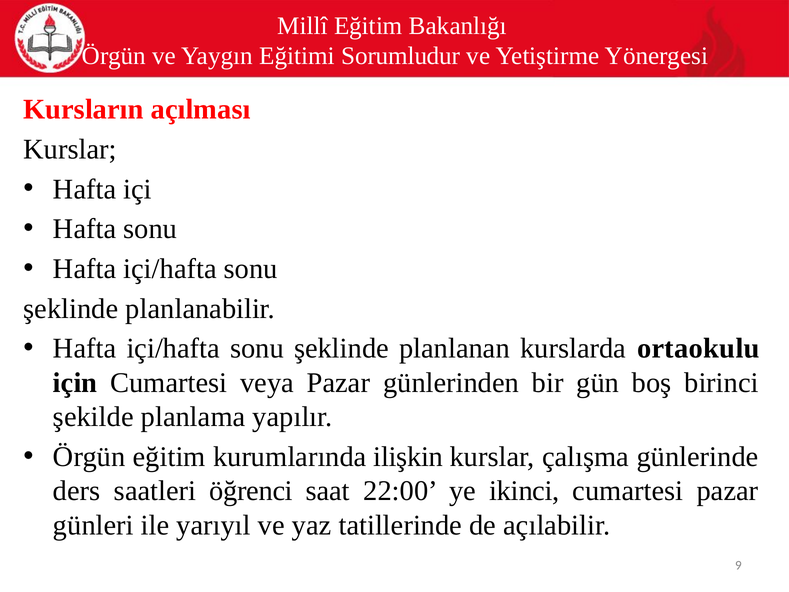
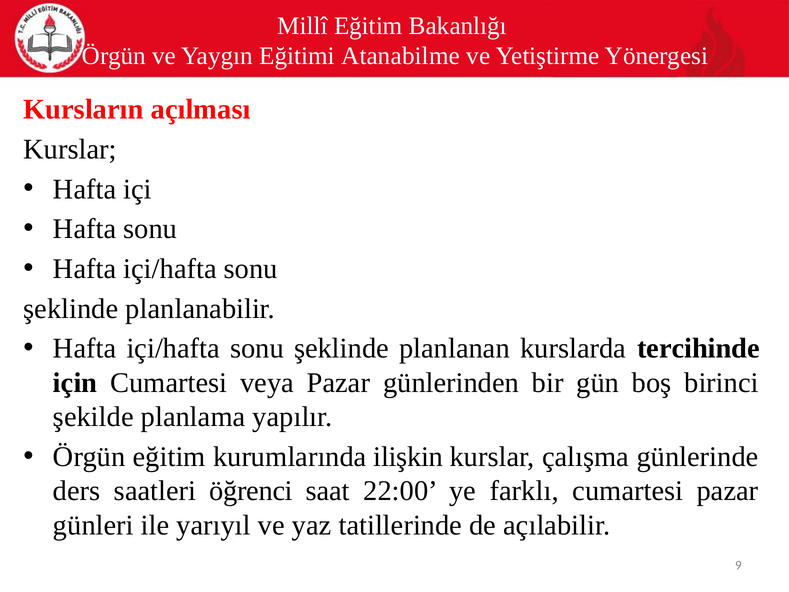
Sorumludur: Sorumludur -> Atanabilme
ortaokulu: ortaokulu -> tercihinde
ikinci: ikinci -> farklı
